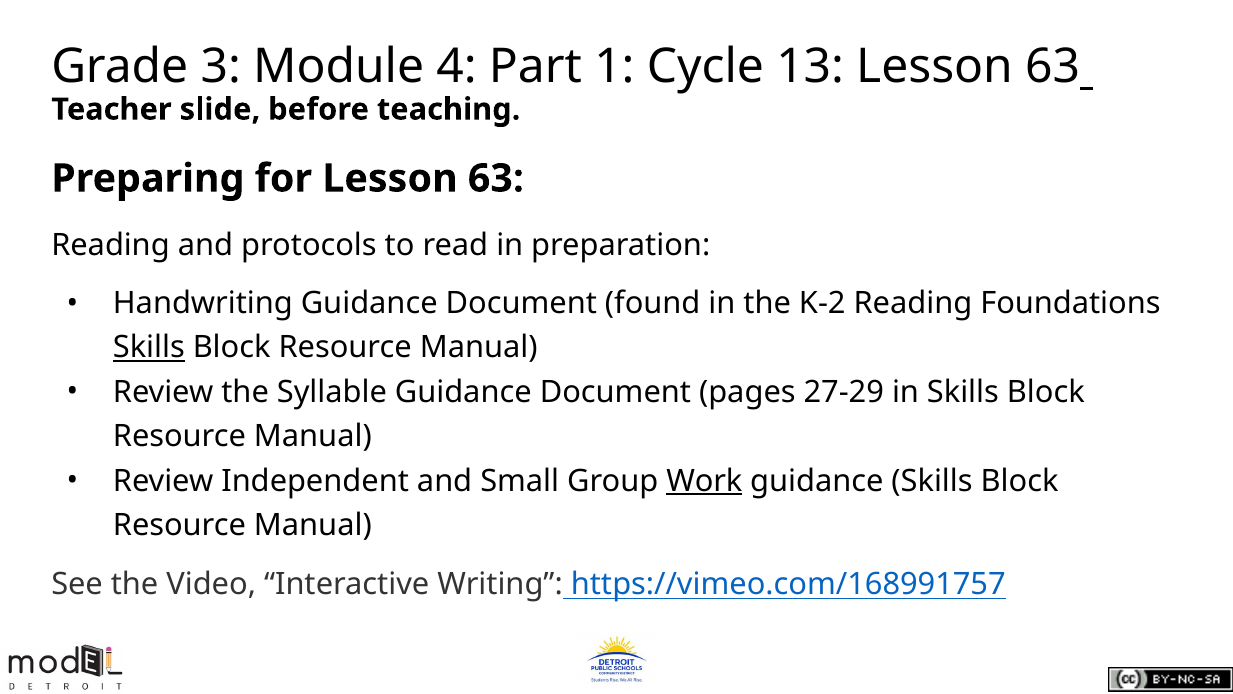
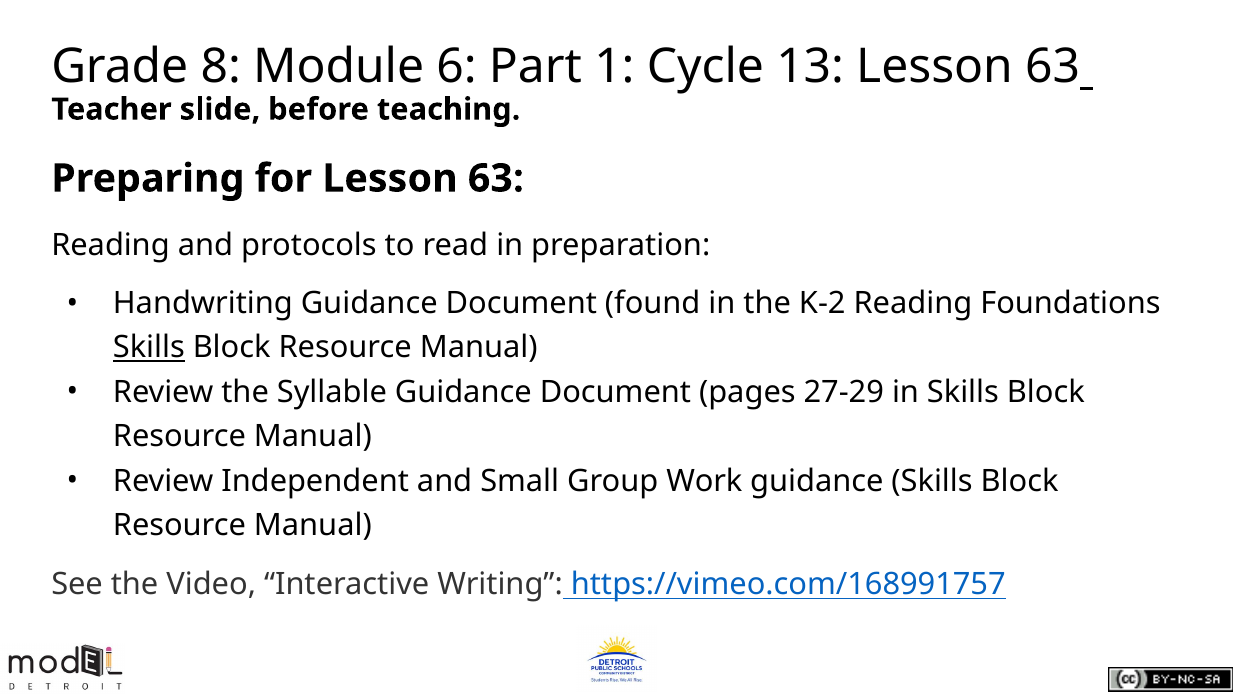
3: 3 -> 8
4: 4 -> 6
Work underline: present -> none
